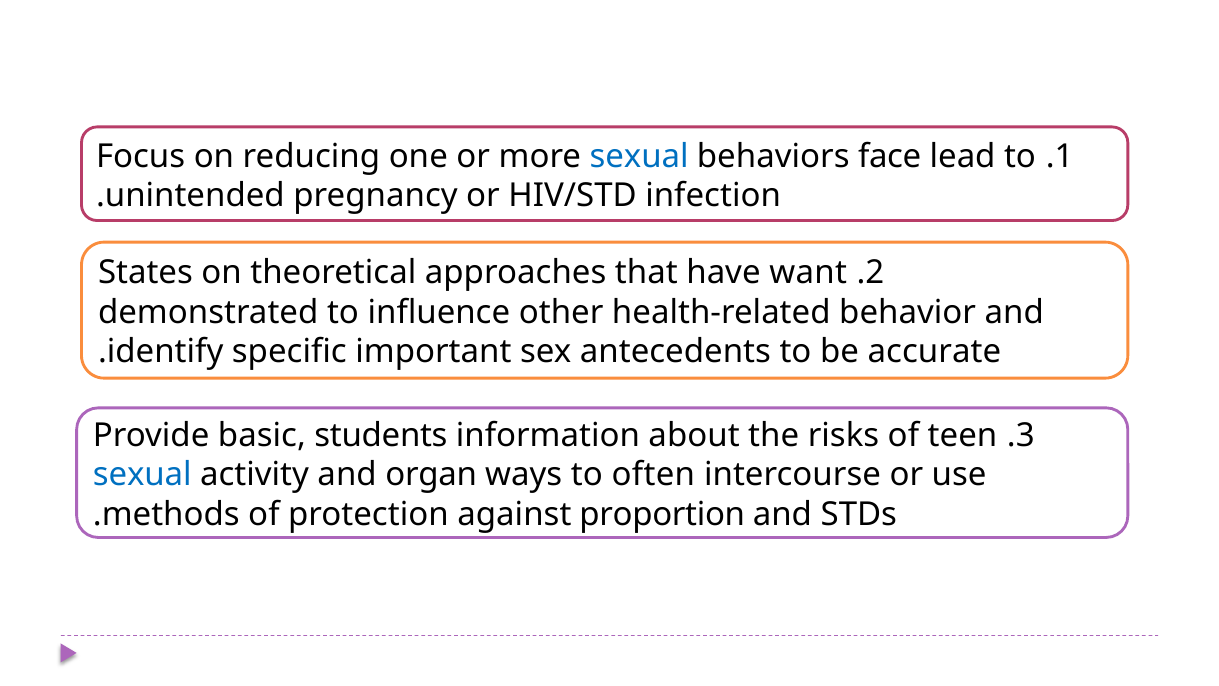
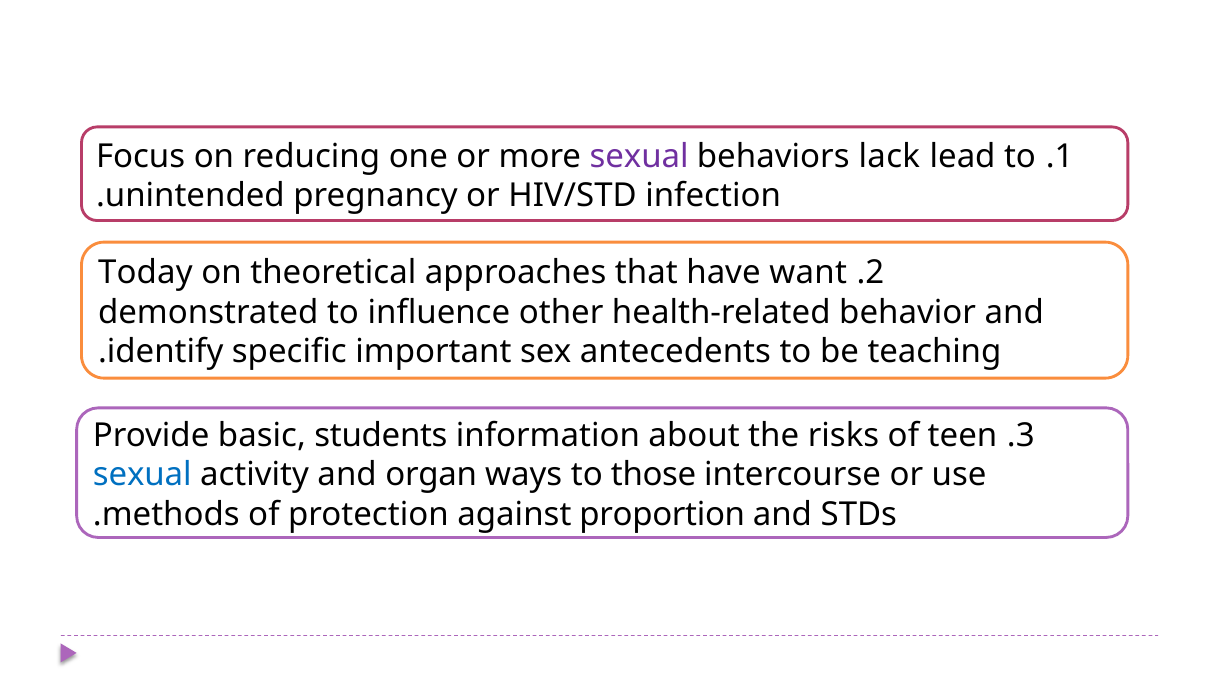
sexual at (639, 156) colour: blue -> purple
face: face -> lack
States: States -> Today
accurate: accurate -> teaching
often: often -> those
